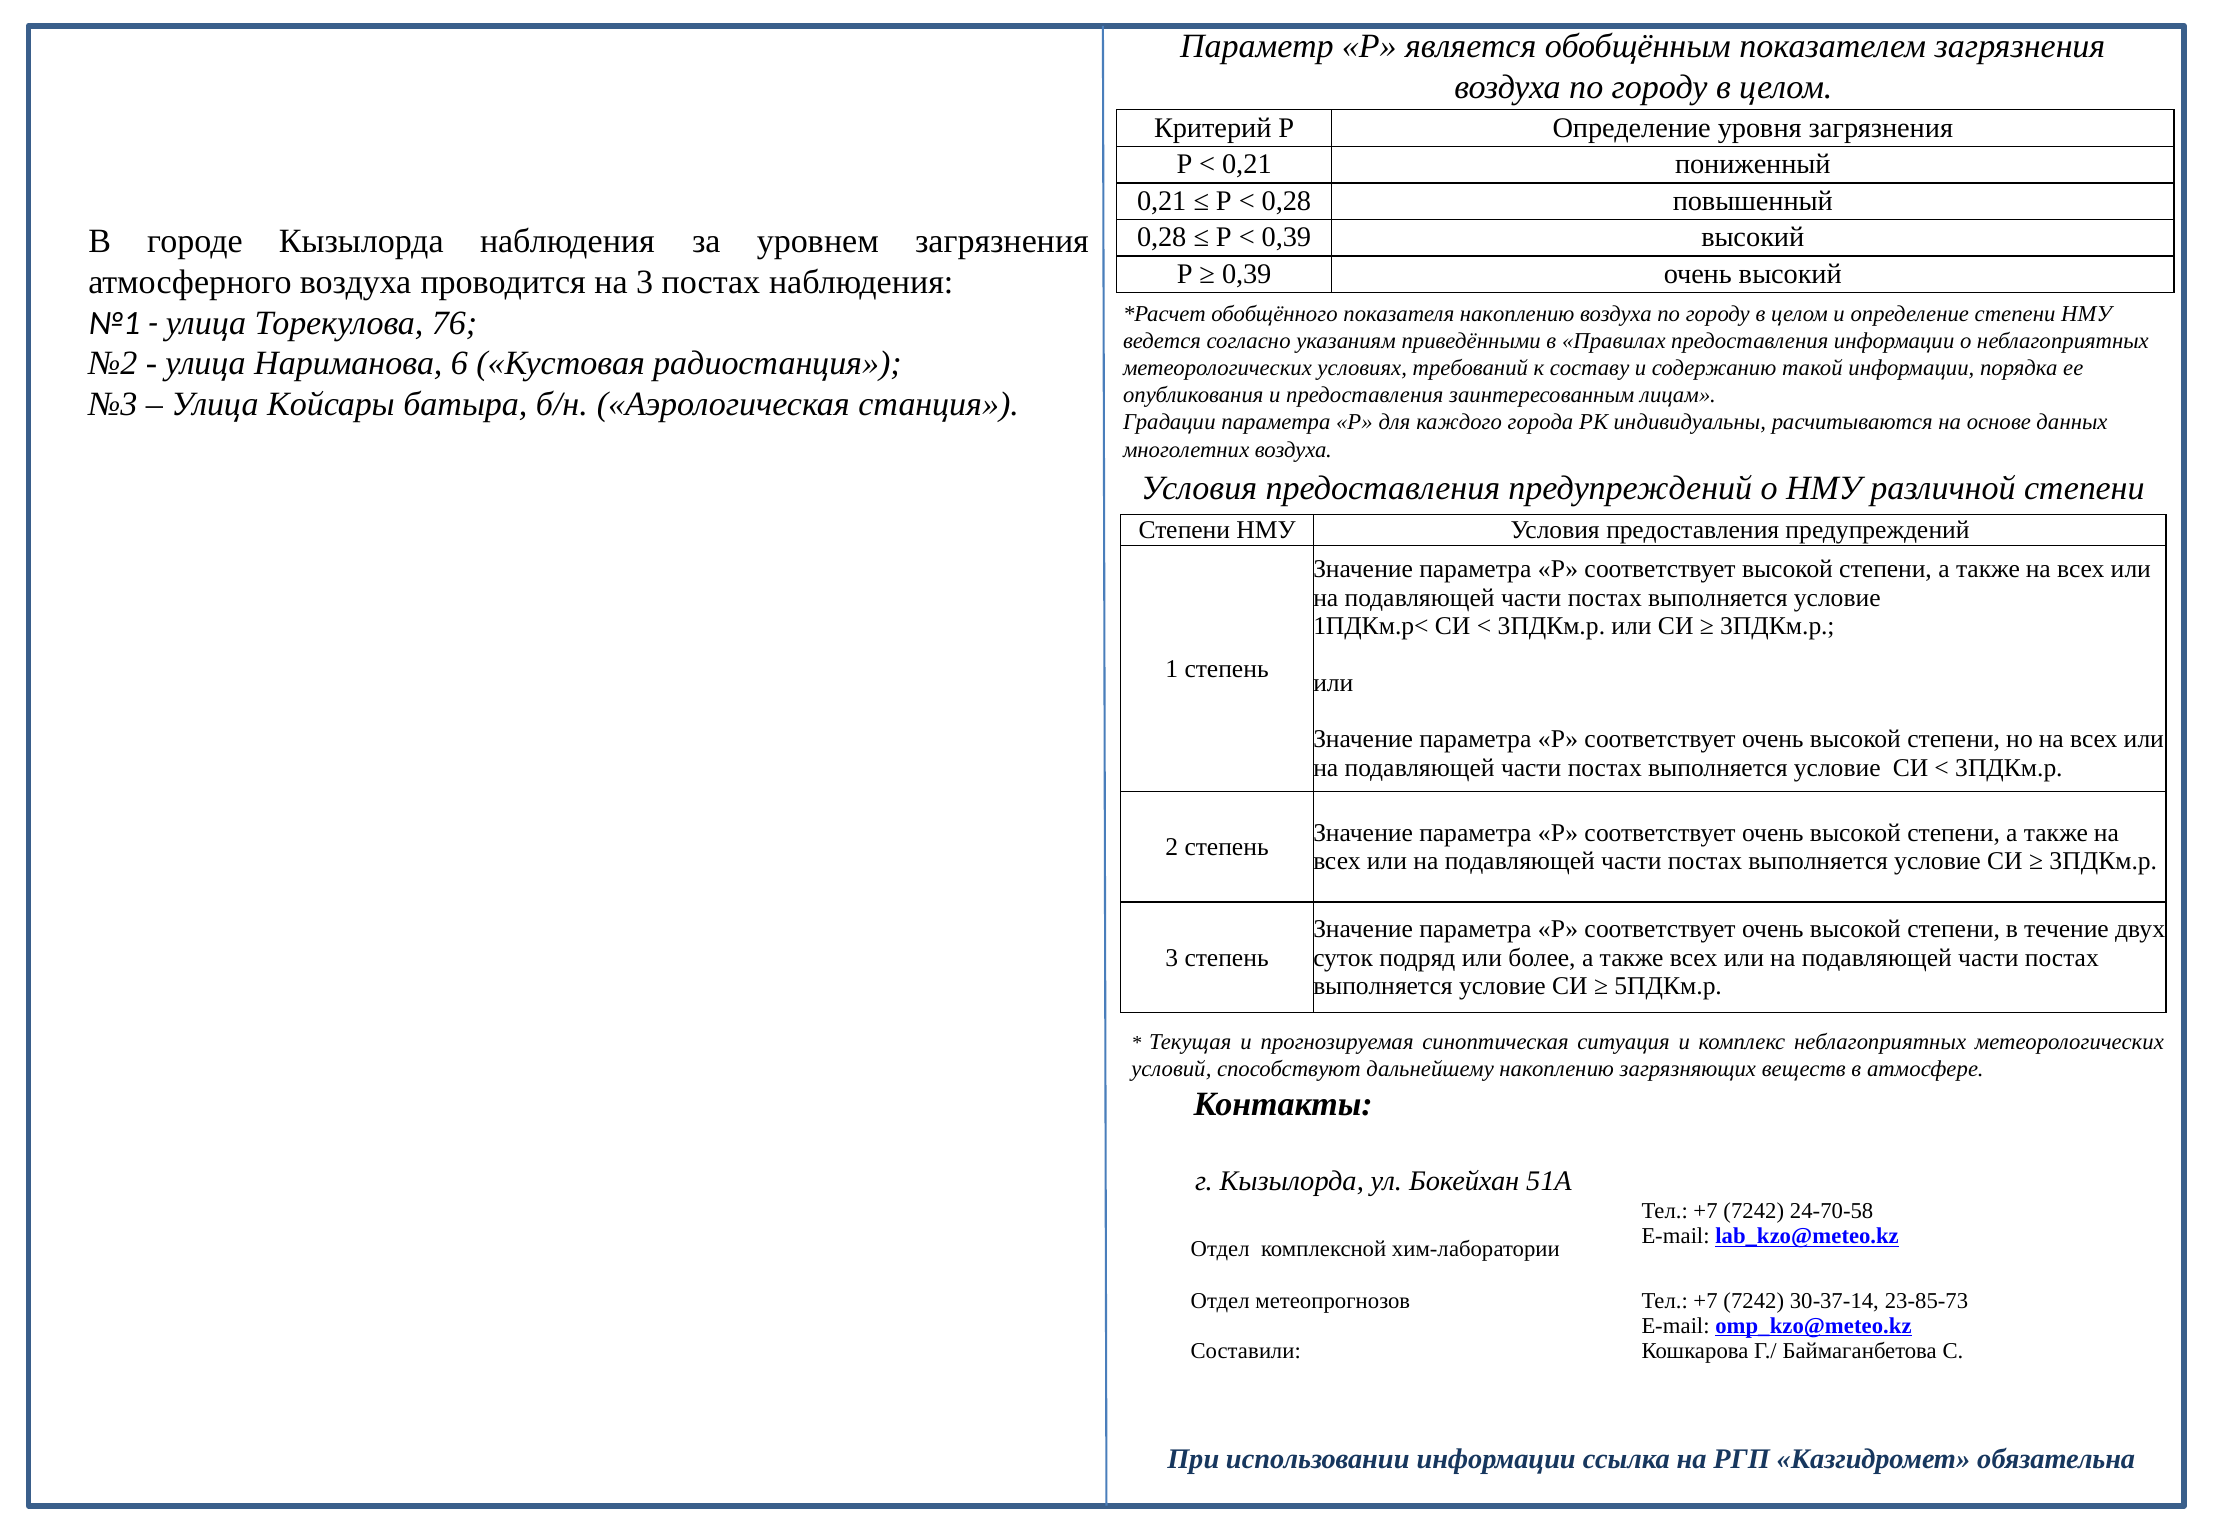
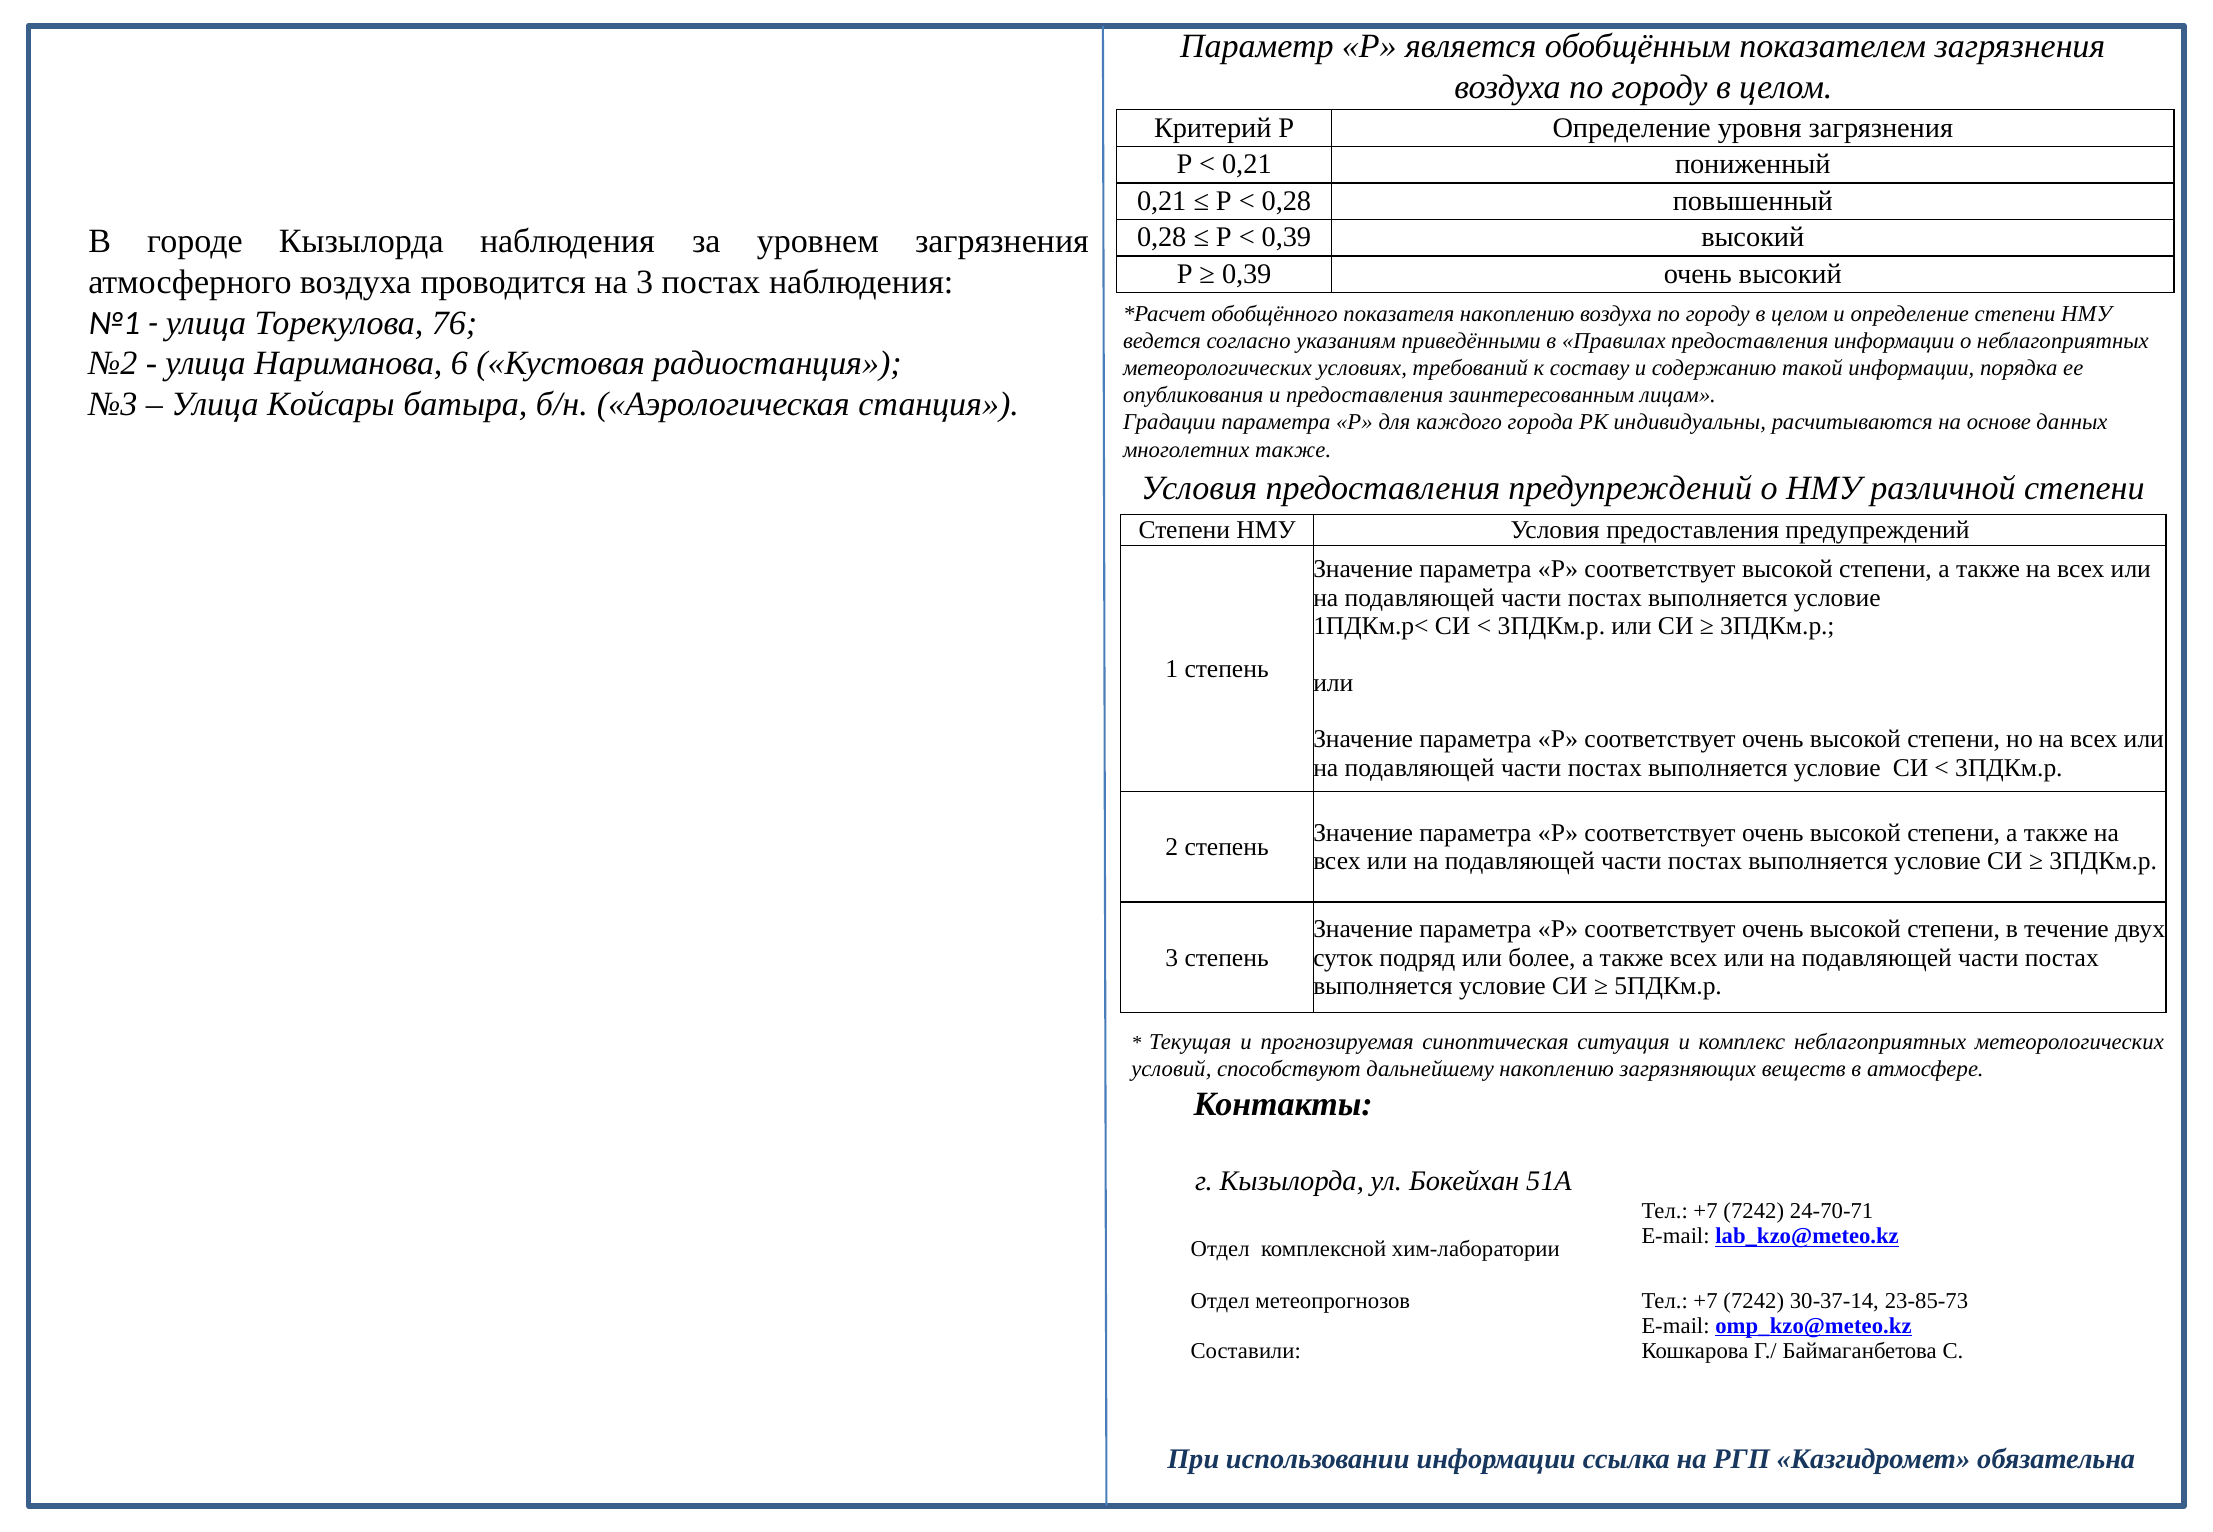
многолетних воздуха: воздуха -> также
24-70-58: 24-70-58 -> 24-70-71
